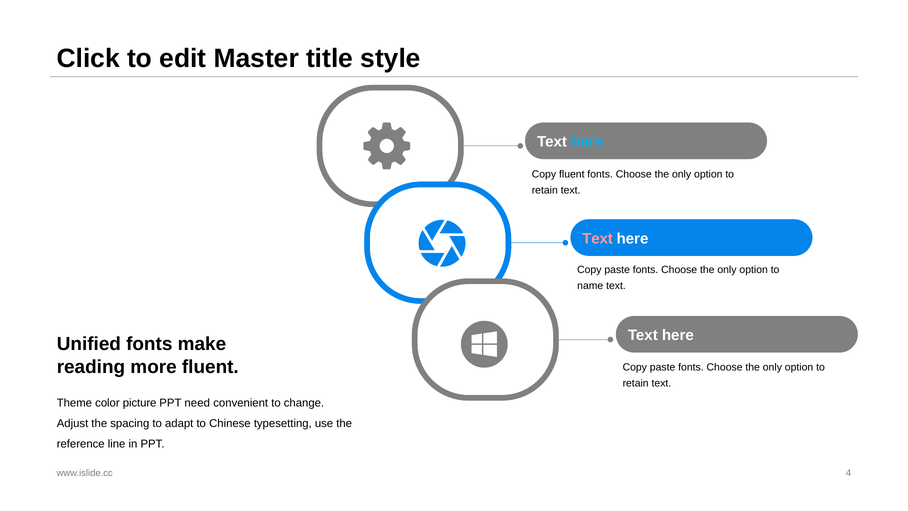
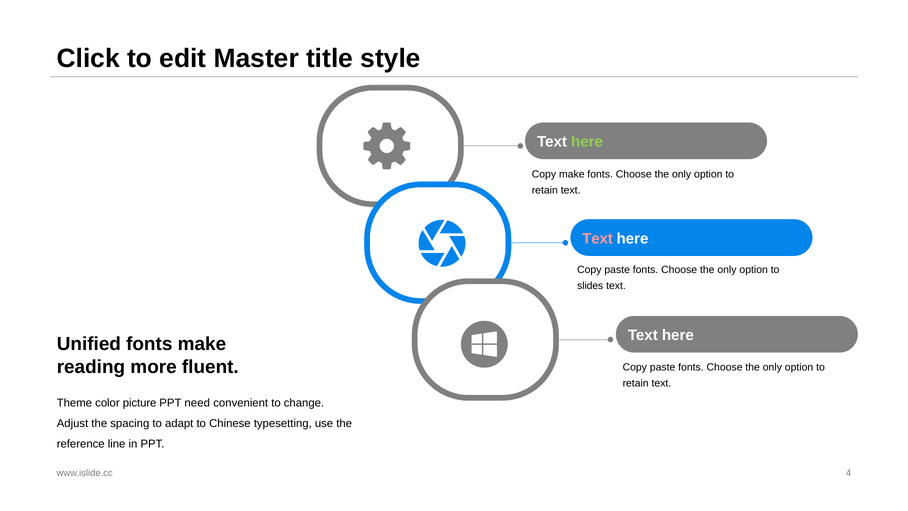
here at (587, 142) colour: light blue -> light green
Copy fluent: fluent -> make
name: name -> slides
